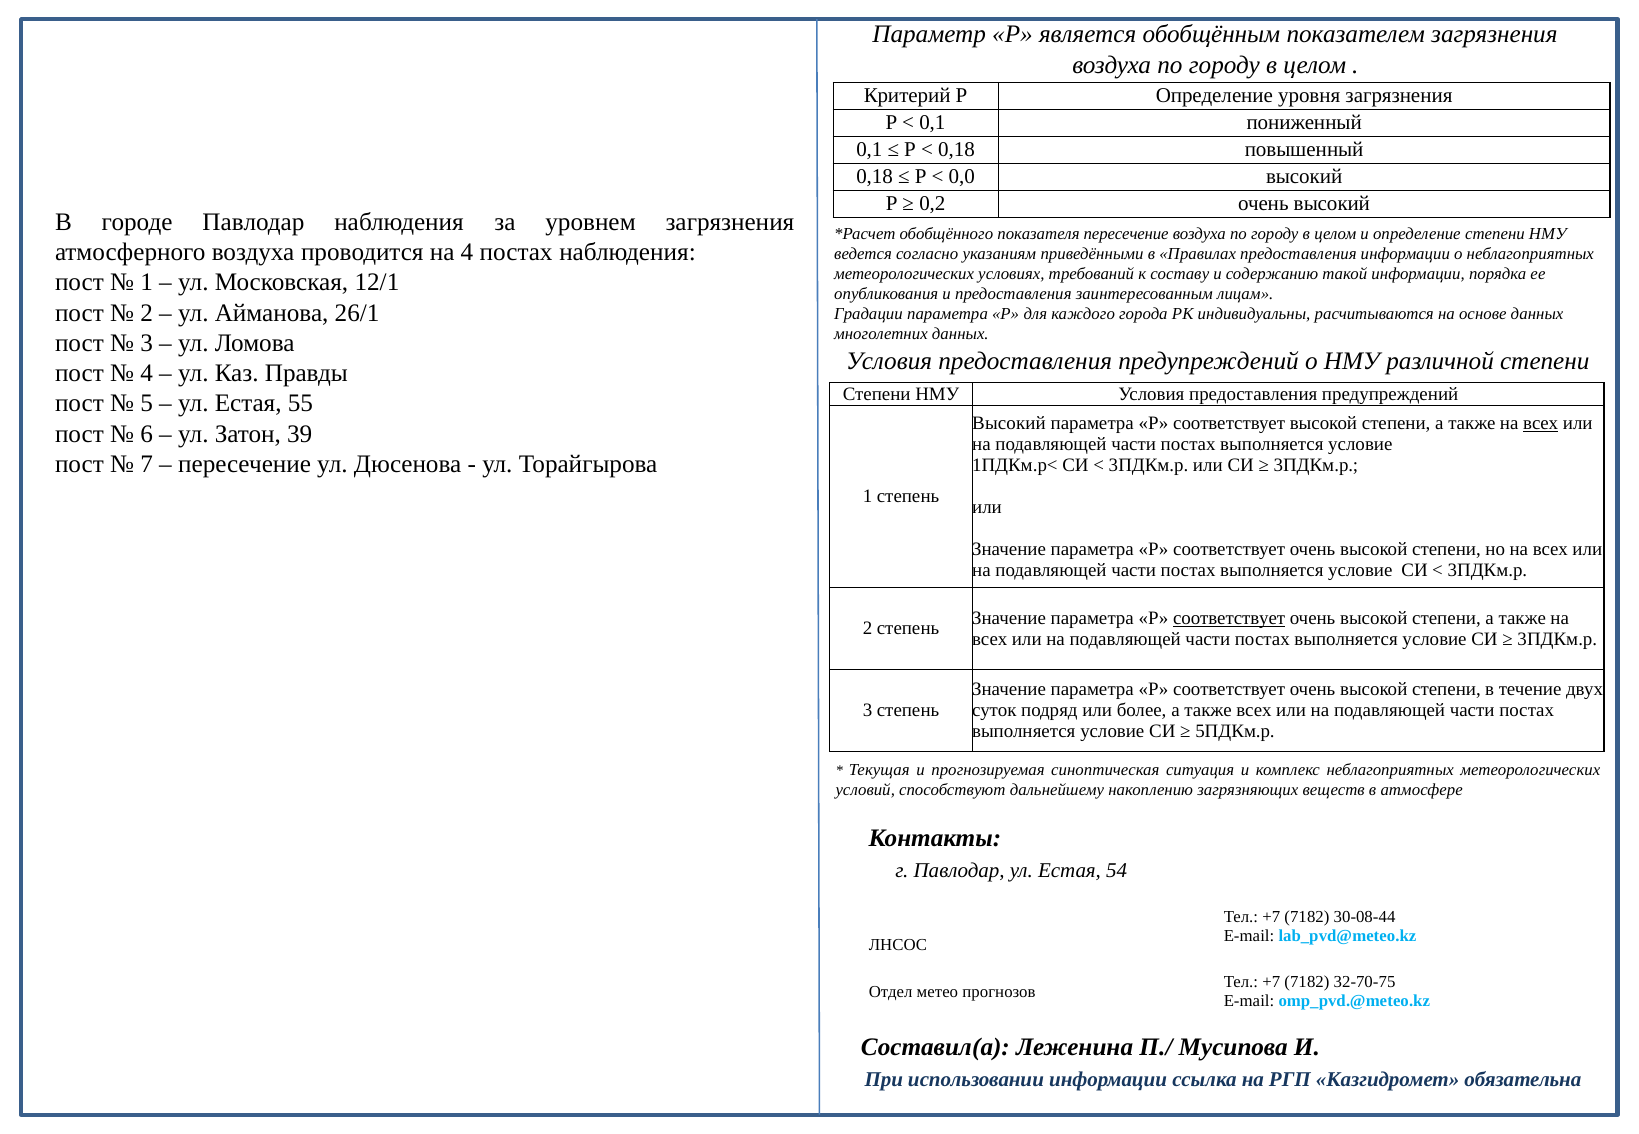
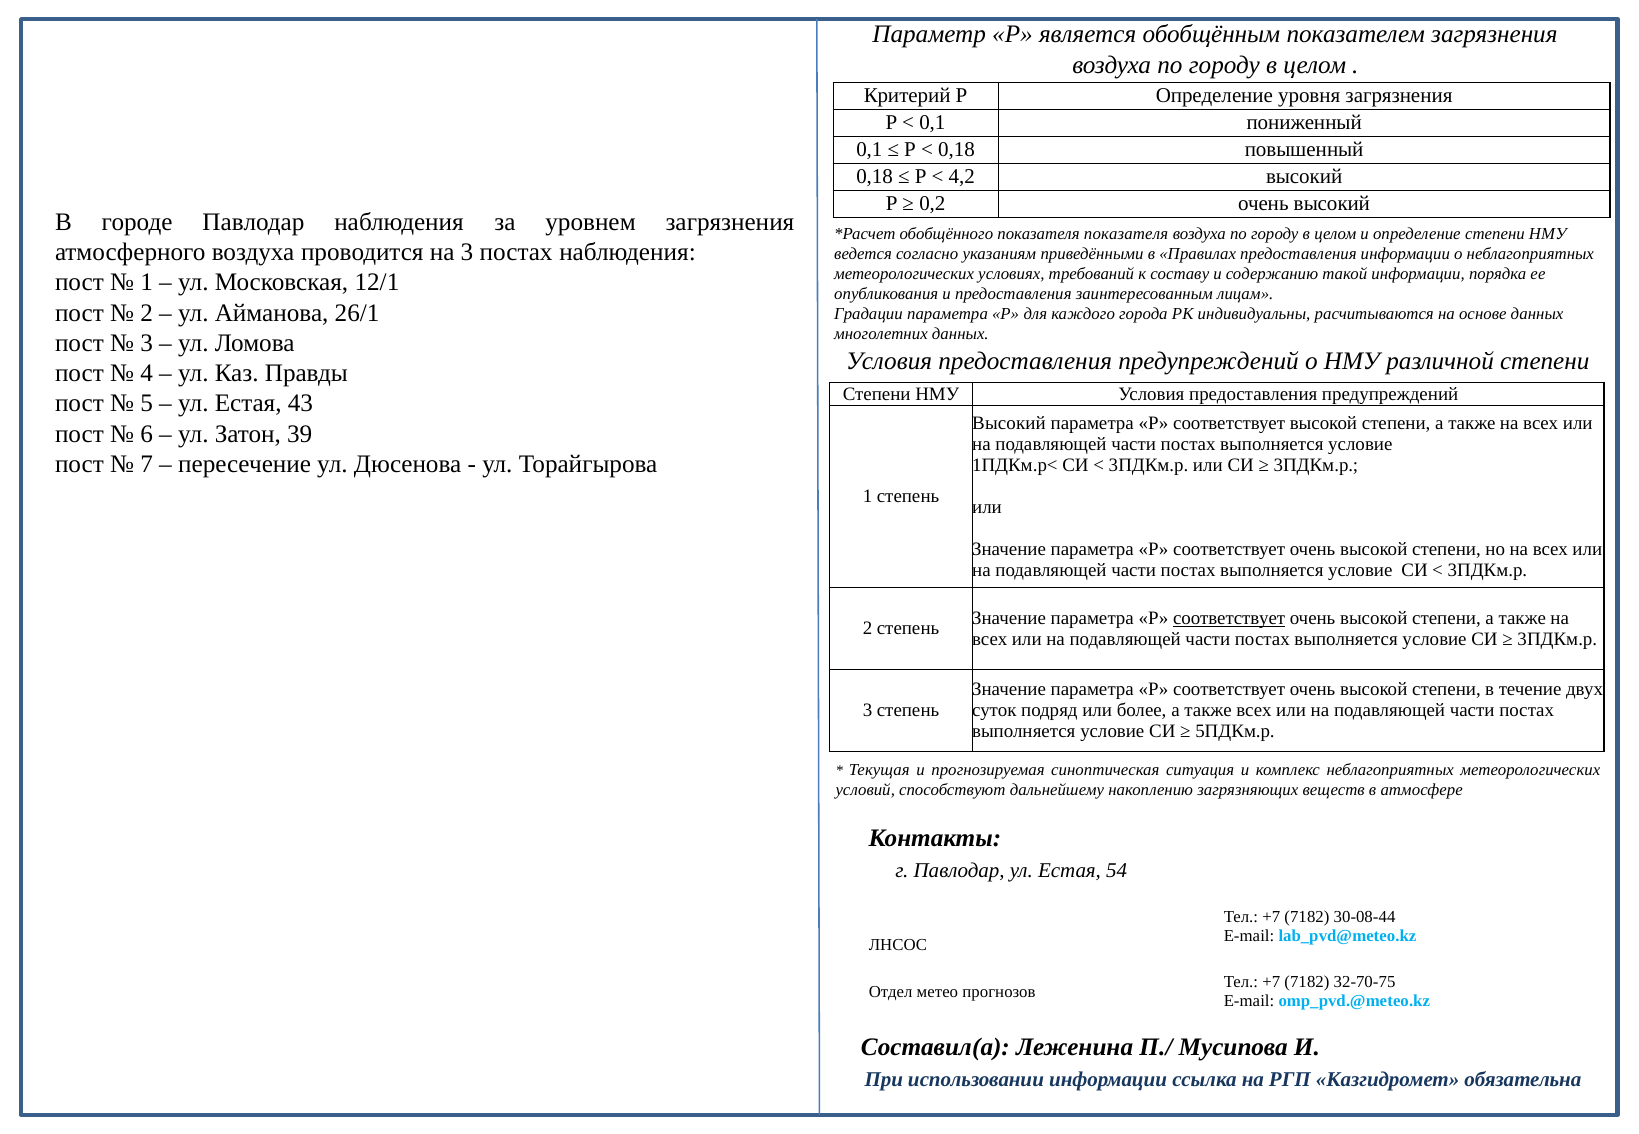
0,0: 0,0 -> 4,2
показателя пересечение: пересечение -> показателя
на 4: 4 -> 3
55: 55 -> 43
всех at (1541, 424) underline: present -> none
